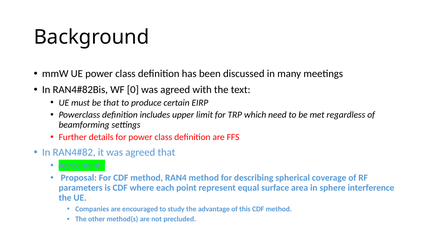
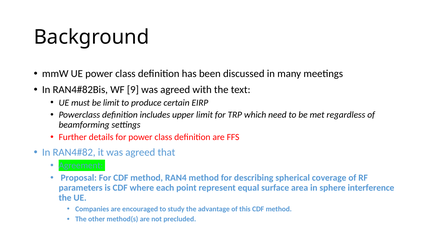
0: 0 -> 9
be that: that -> limit
